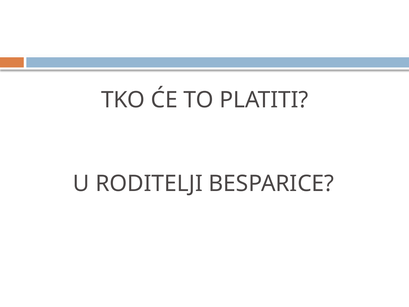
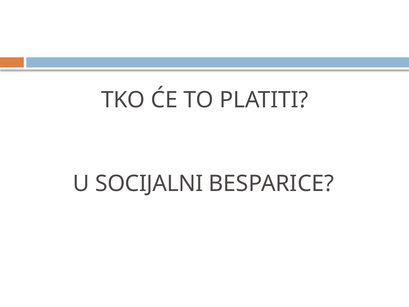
RODITELJI: RODITELJI -> SOCIJALNI
